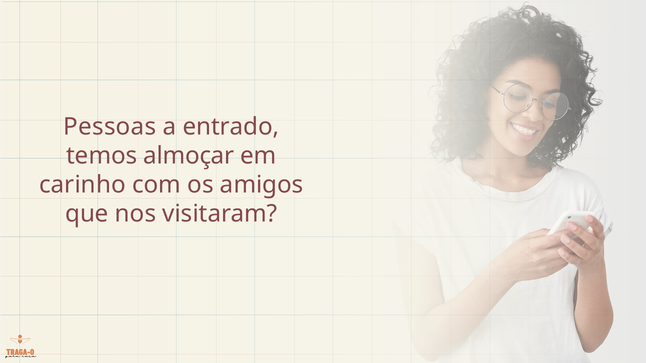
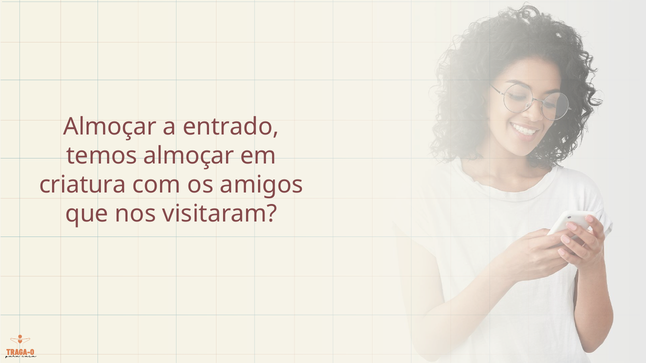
Pessoas at (110, 127): Pessoas -> Almoçar
carinho: carinho -> criatura
